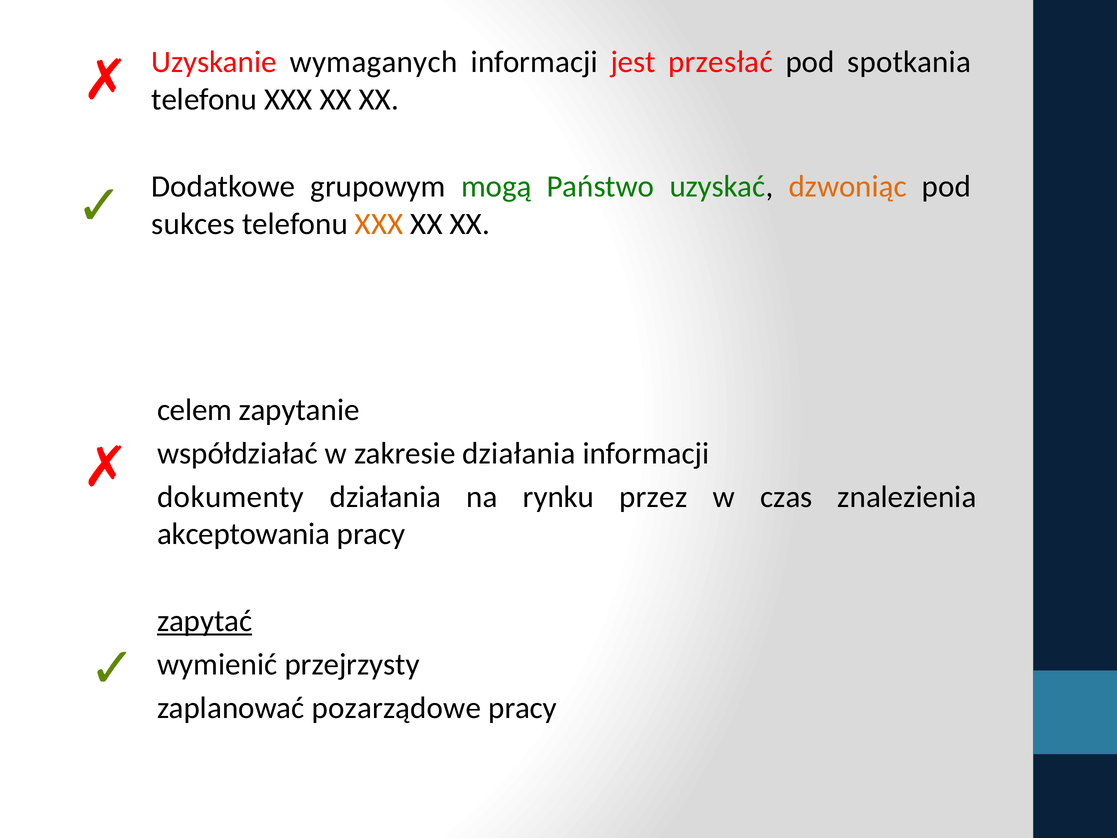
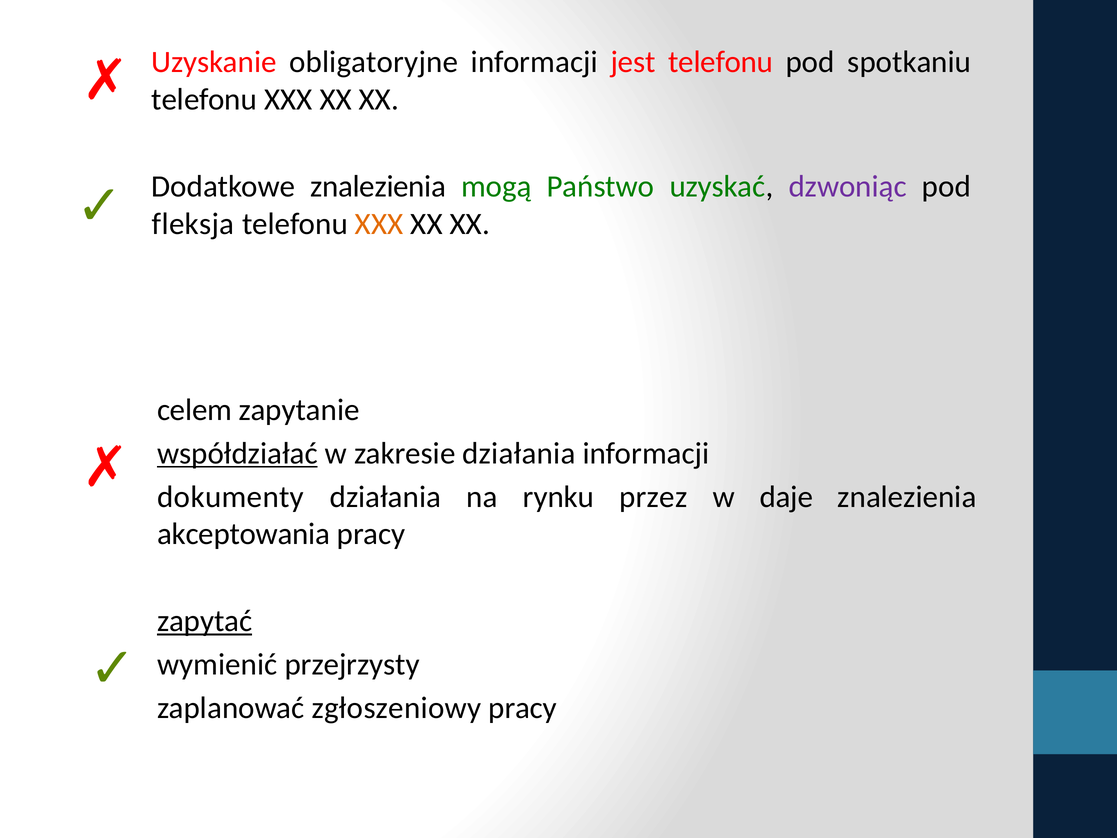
wymaganych: wymaganych -> obligatoryjne
jest przesłać: przesłać -> telefonu
spotkania: spotkania -> spotkaniu
Dodatkowe grupowym: grupowym -> znalezienia
dzwoniąc colour: orange -> purple
sukces: sukces -> fleksja
współdziałać underline: none -> present
czas: czas -> daje
pozarządowe: pozarządowe -> zgłoszeniowy
